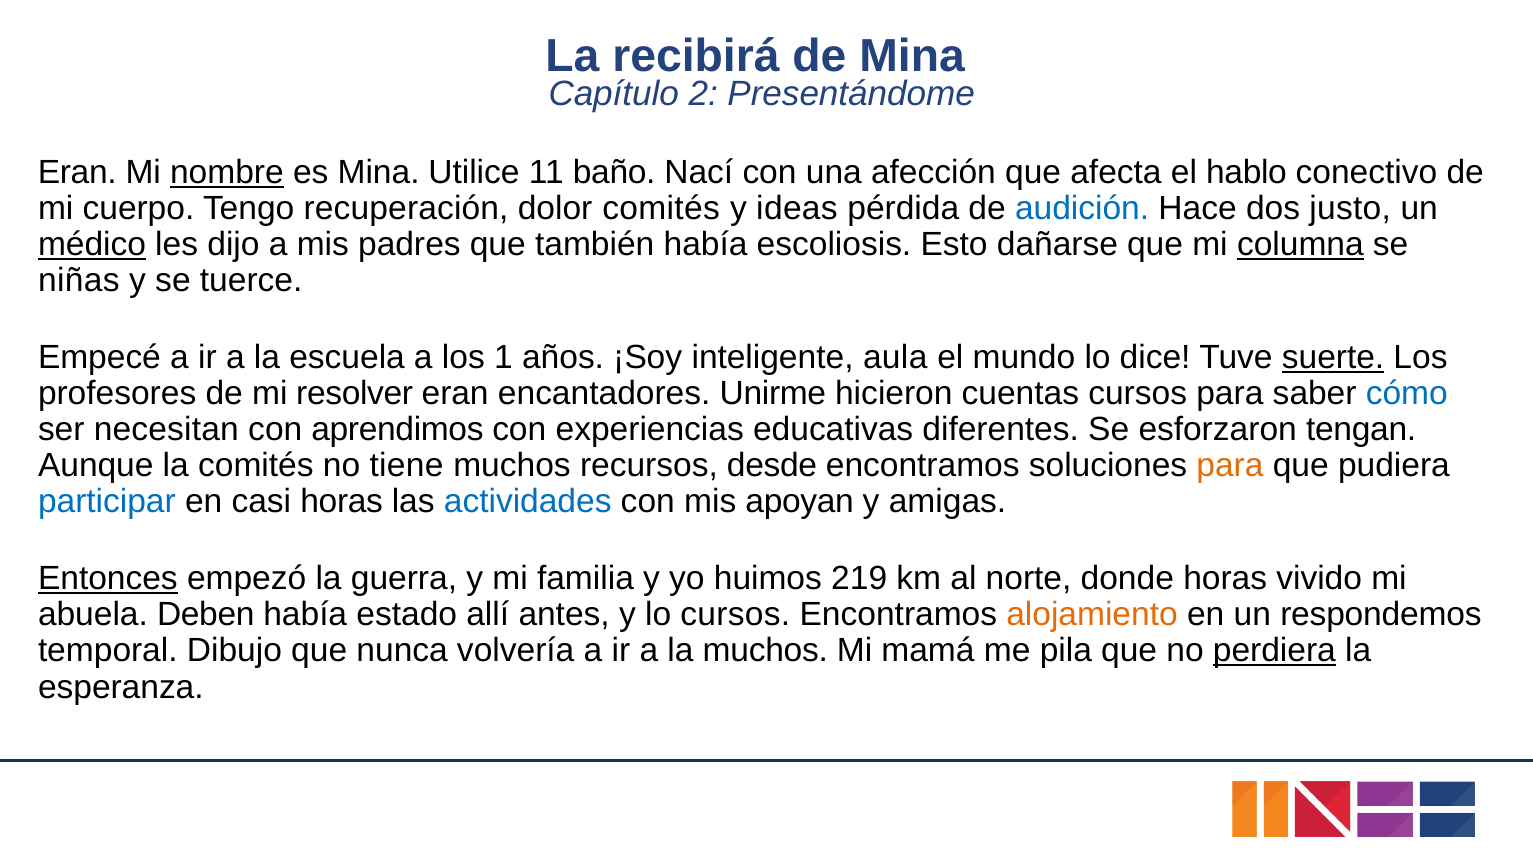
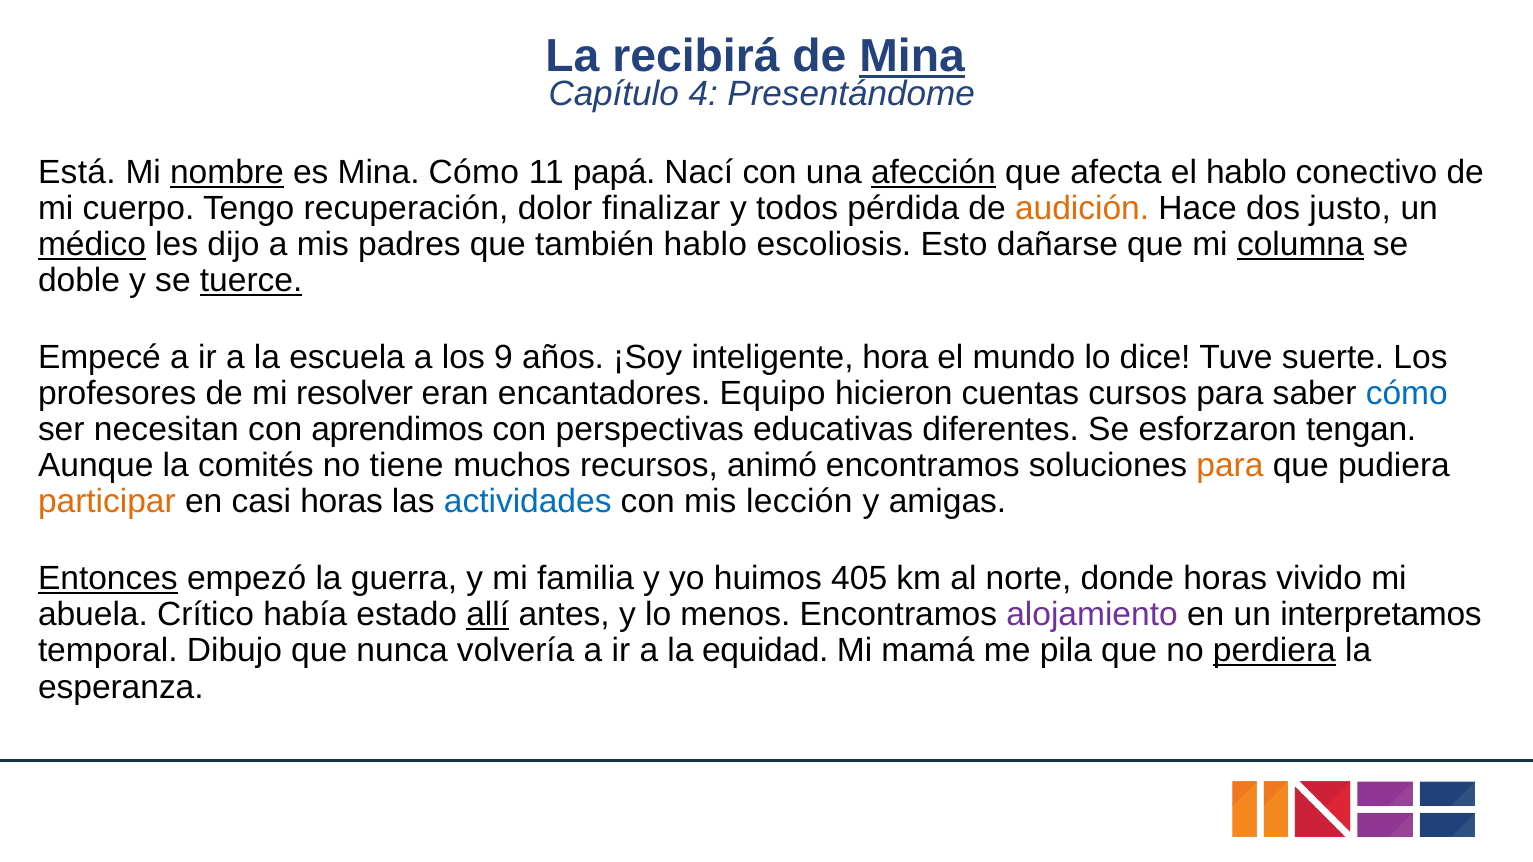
Mina at (912, 57) underline: none -> present
2: 2 -> 4
Eran at (77, 172): Eran -> Está
Mina Utilice: Utilice -> Cómo
baño: baño -> papá
afección underline: none -> present
dolor comités: comités -> finalizar
ideas: ideas -> todos
audición colour: blue -> orange
también había: había -> hablo
niñas: niñas -> doble
tuerce underline: none -> present
1: 1 -> 9
aula: aula -> hora
suerte underline: present -> none
Unirme: Unirme -> Equipo
experiencias: experiencias -> perspectivas
desde: desde -> animó
participar colour: blue -> orange
apoyan: apoyan -> lección
219: 219 -> 405
Deben: Deben -> Crítico
allí underline: none -> present
lo cursos: cursos -> menos
alojamiento colour: orange -> purple
respondemos: respondemos -> interpretamos
la muchos: muchos -> equidad
